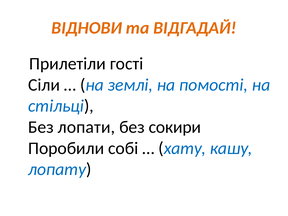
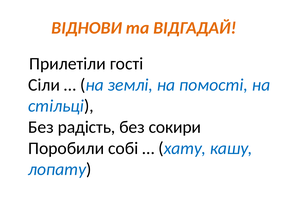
лопати: лопати -> радість
